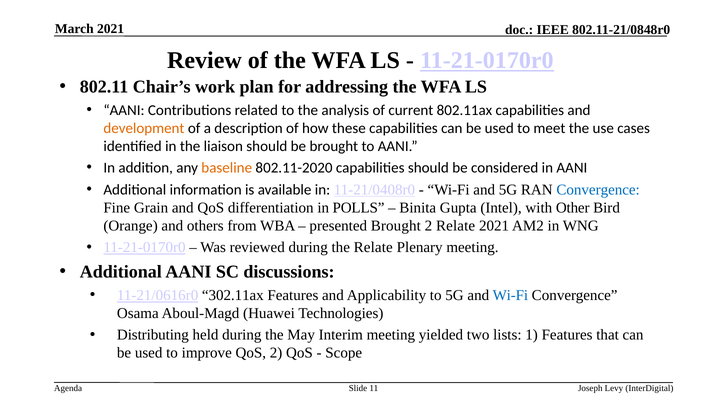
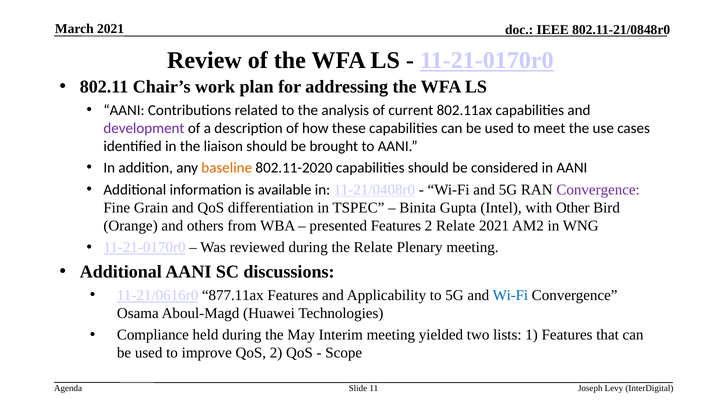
development colour: orange -> purple
Convergence at (598, 190) colour: blue -> purple
POLLS: POLLS -> TSPEC
presented Brought: Brought -> Features
302.11ax: 302.11ax -> 877.11ax
Distributing: Distributing -> Compliance
